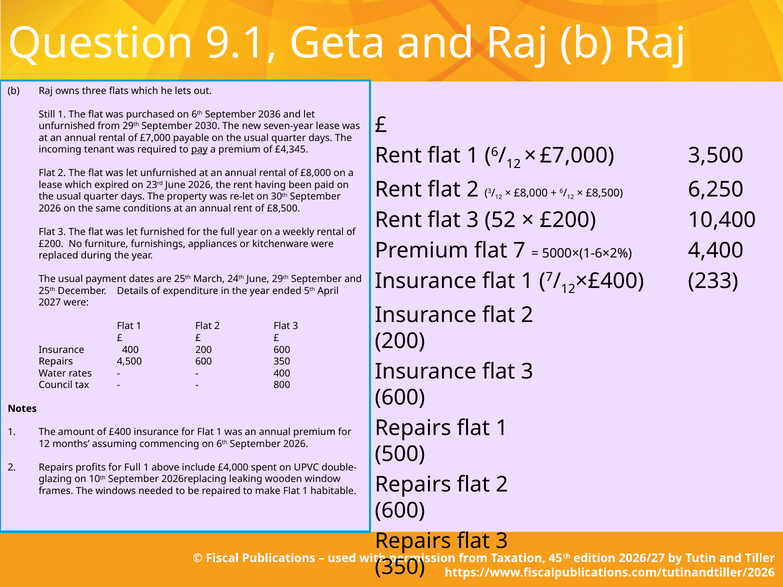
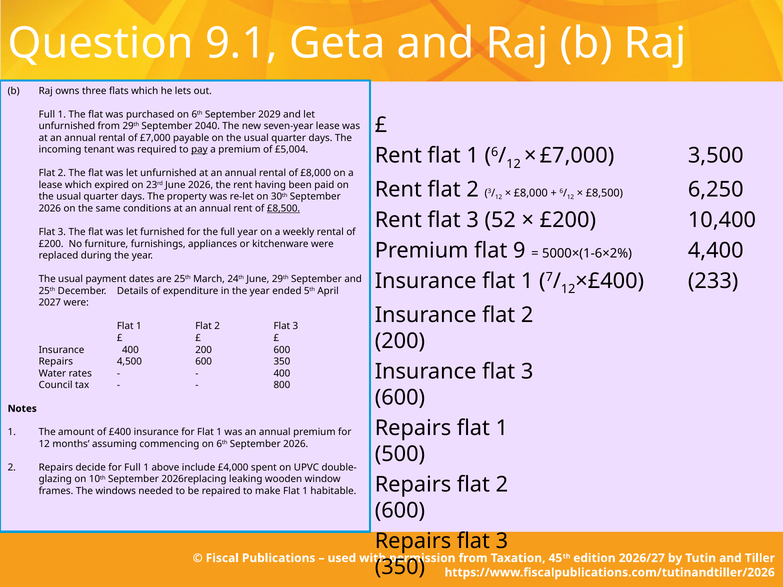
Still at (47, 114): Still -> Full
2036: 2036 -> 2029
2030: 2030 -> 2040
£4,345: £4,345 -> £5,004
£8,500 at (284, 209) underline: none -> present
7: 7 -> 9
profits: profits -> decide
